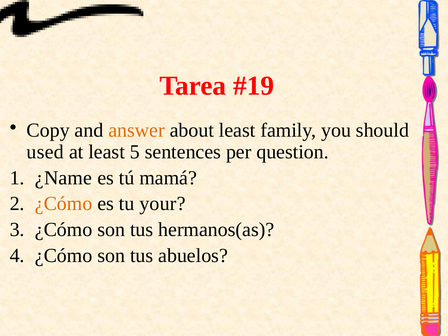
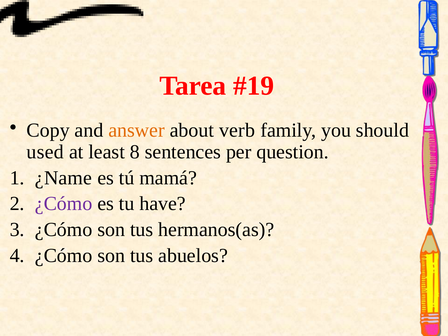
about least: least -> verb
5: 5 -> 8
¿Cómo at (64, 204) colour: orange -> purple
your: your -> have
